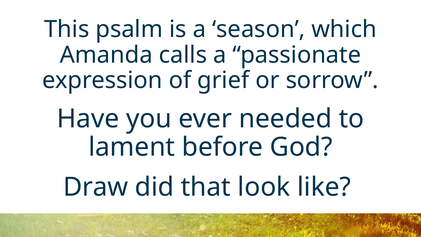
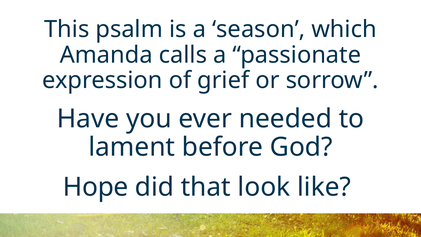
Draw: Draw -> Hope
